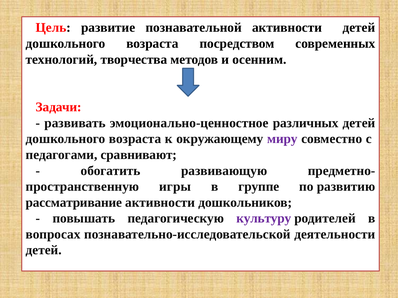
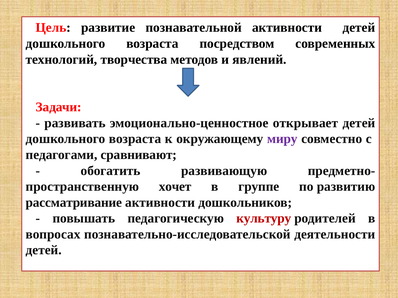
осенним: осенним -> явлений
различных: различных -> открывает
игры: игры -> хочет
культуру colour: purple -> red
